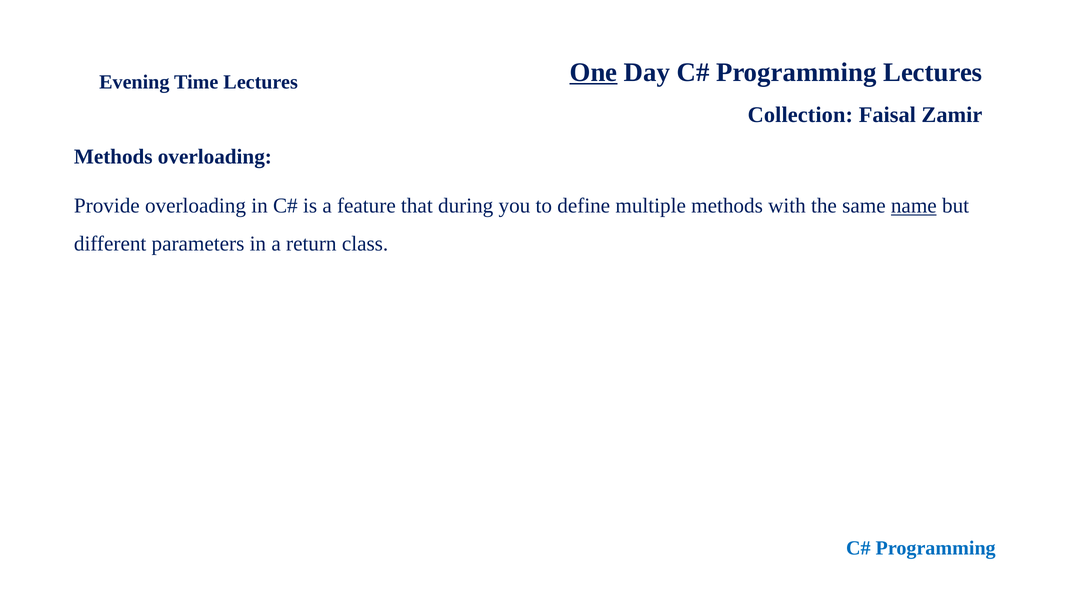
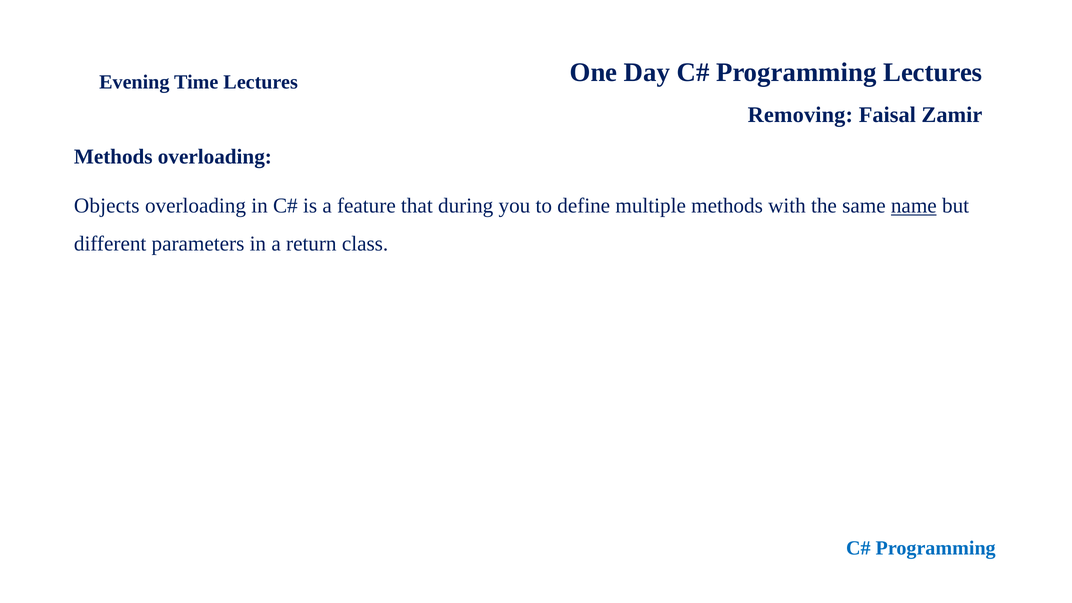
One underline: present -> none
Collection: Collection -> Removing
Provide: Provide -> Objects
